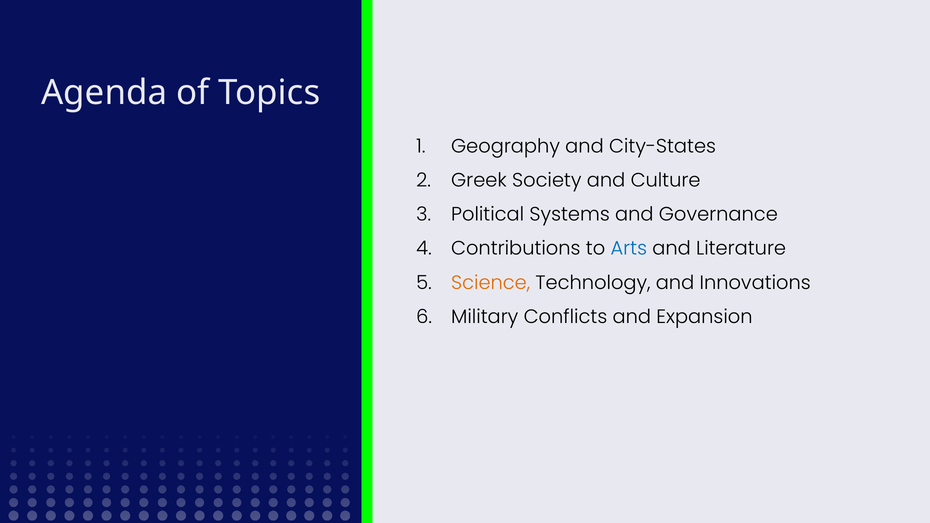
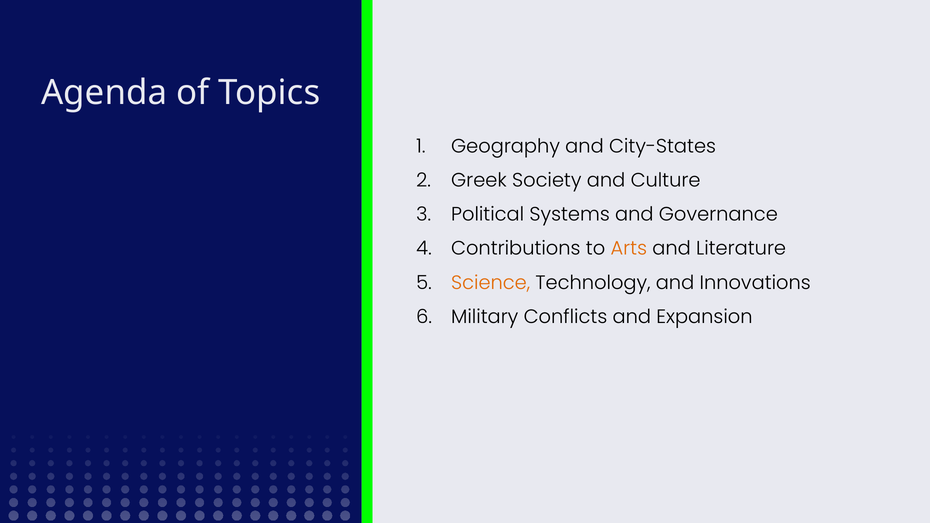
Arts colour: blue -> orange
